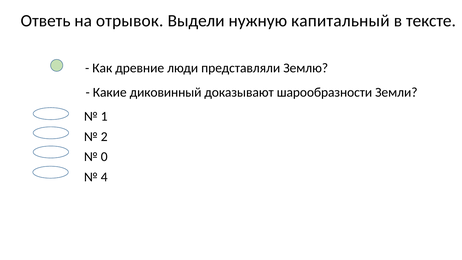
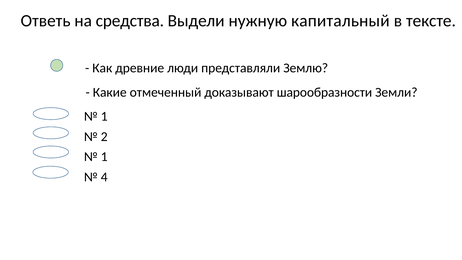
отрывок: отрывок -> средства
диковинный: диковинный -> отмеченный
0 at (104, 157): 0 -> 1
